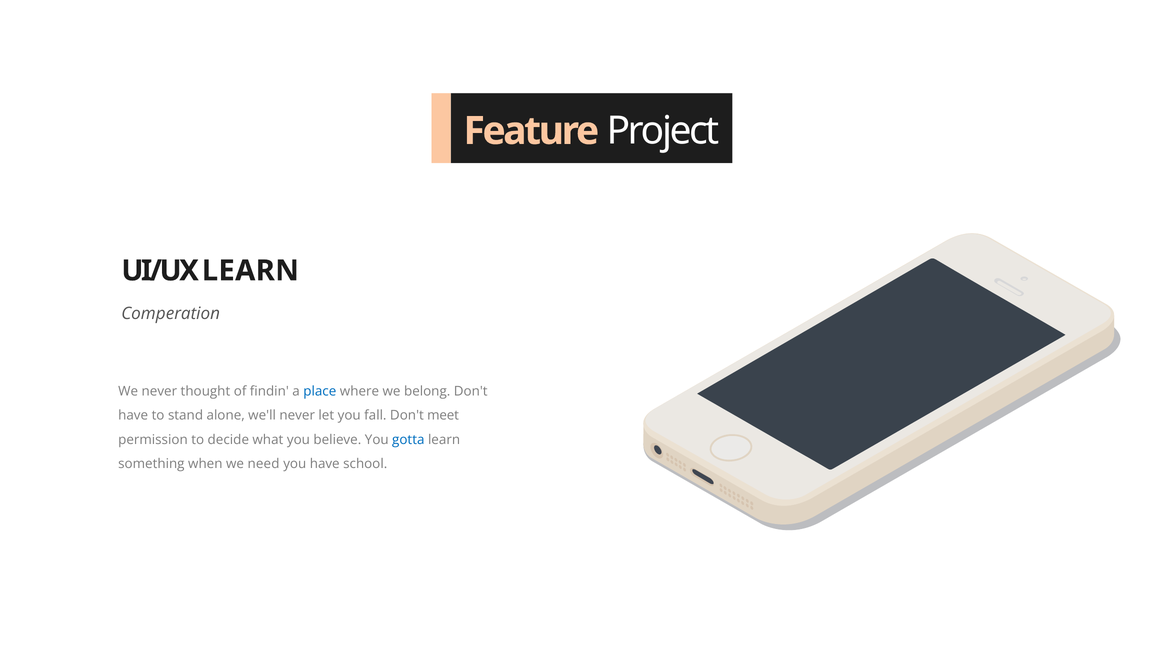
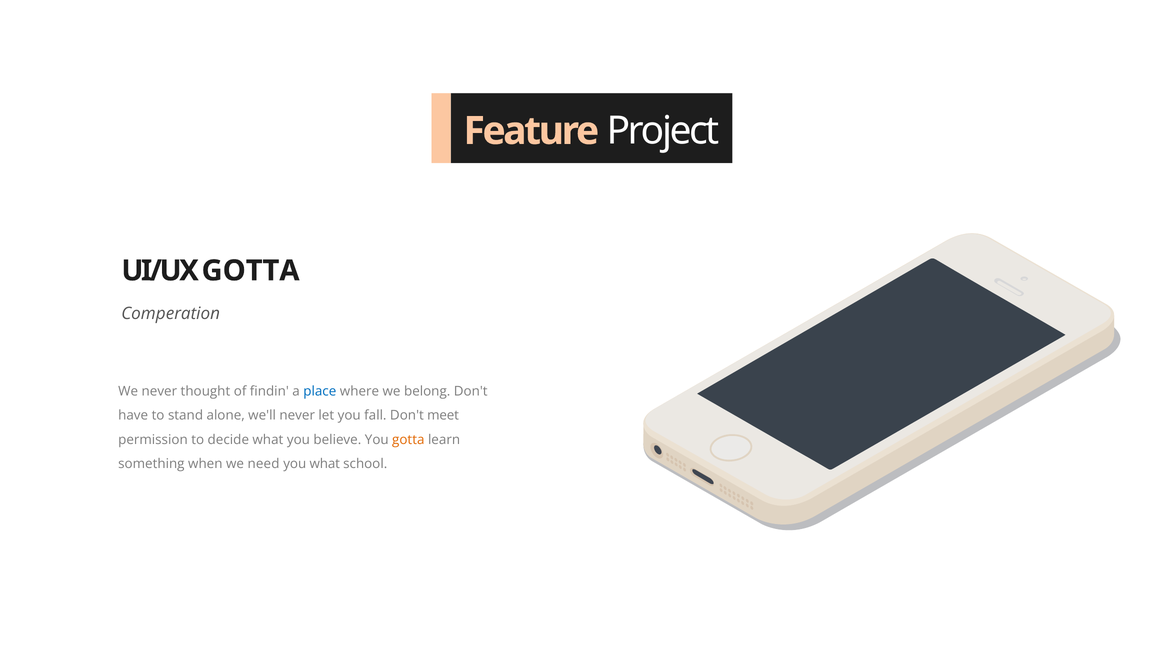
UI/UX LEARN: LEARN -> GOTTA
gotta at (408, 440) colour: blue -> orange
you have: have -> what
